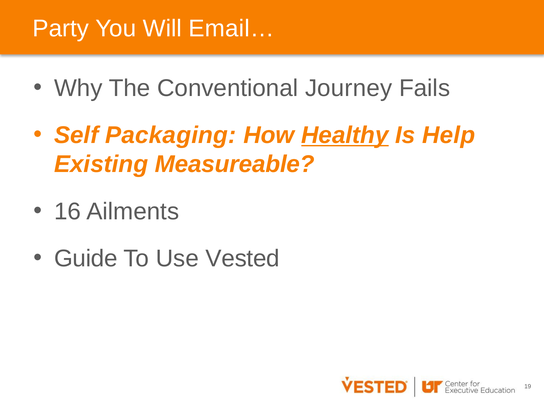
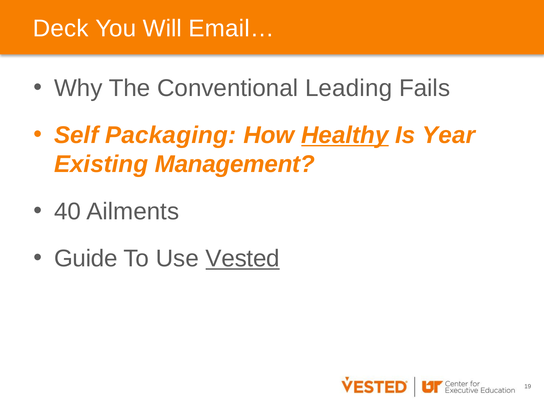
Party: Party -> Deck
Journey: Journey -> Leading
Help: Help -> Year
Measureable: Measureable -> Management
16: 16 -> 40
Vested underline: none -> present
